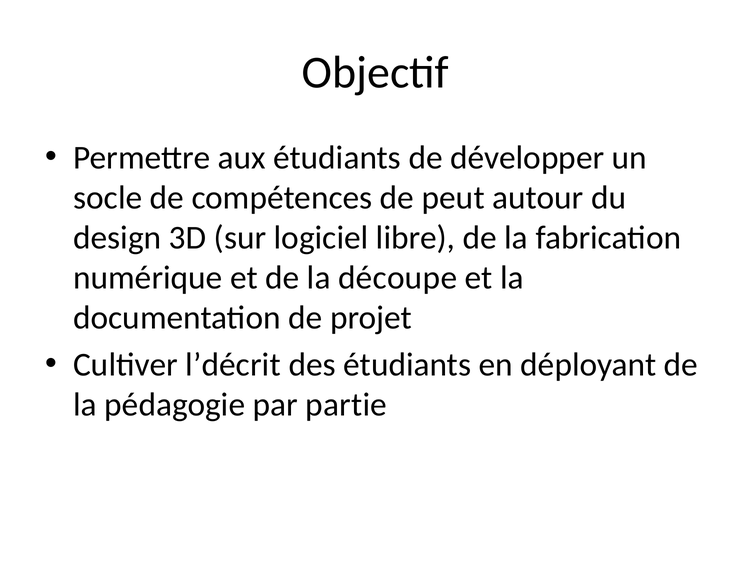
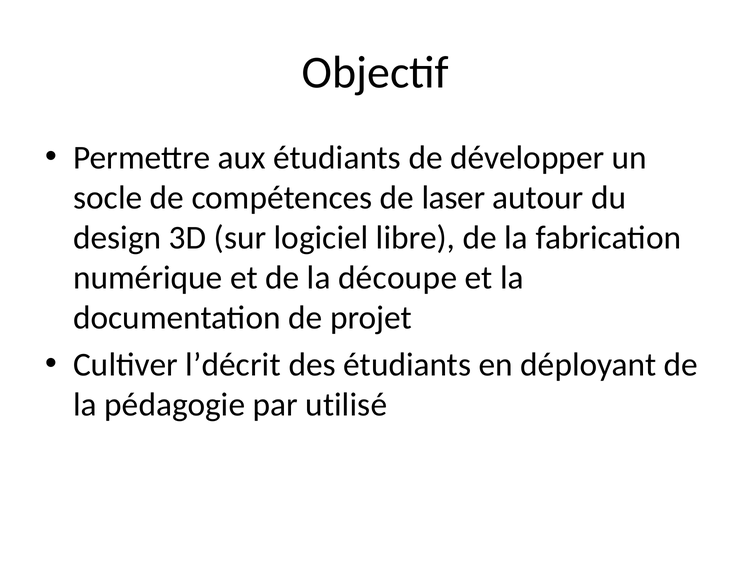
peut: peut -> laser
partie: partie -> utilisé
